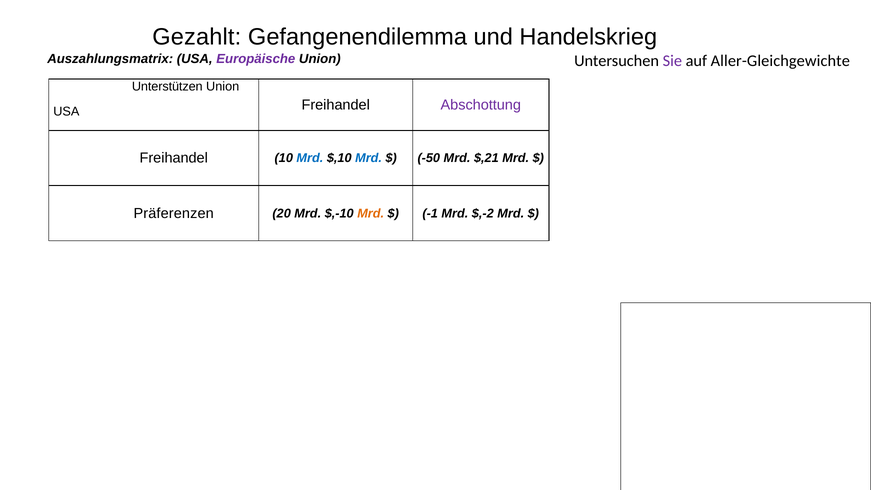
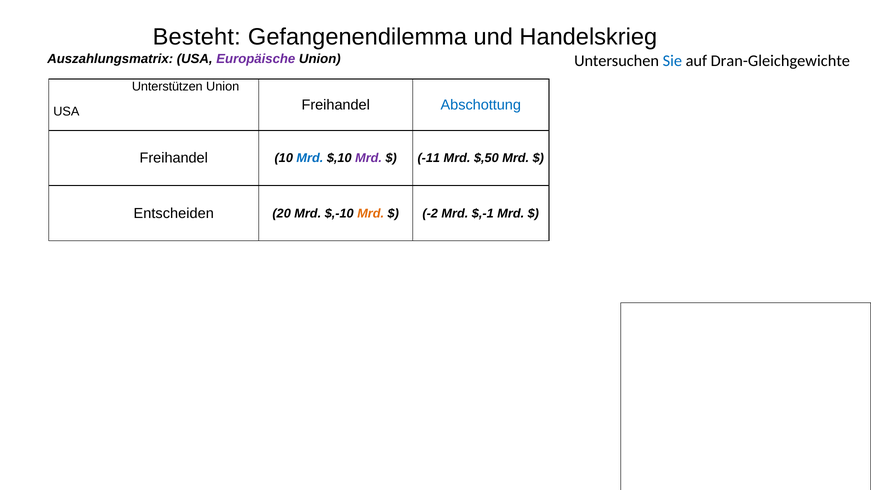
Gezahlt: Gezahlt -> Besteht
Sie colour: purple -> blue
Aller-Gleichgewichte: Aller-Gleichgewichte -> Dran-Gleichgewichte
Abschottung colour: purple -> blue
Mrd at (369, 158) colour: blue -> purple
-50: -50 -> -11
$,21: $,21 -> $,50
Präferenzen: Präferenzen -> Entscheiden
-1: -1 -> -2
$,-2: $,-2 -> $,-1
